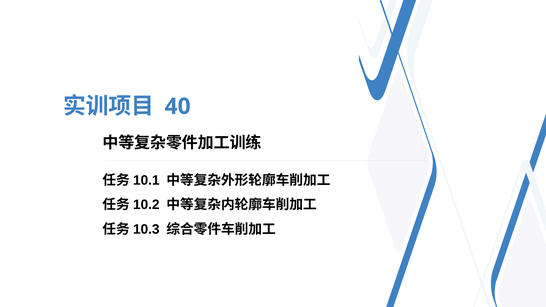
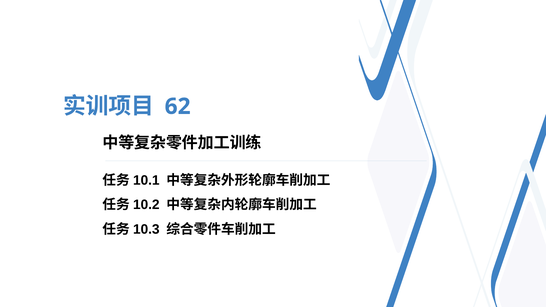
40: 40 -> 62
